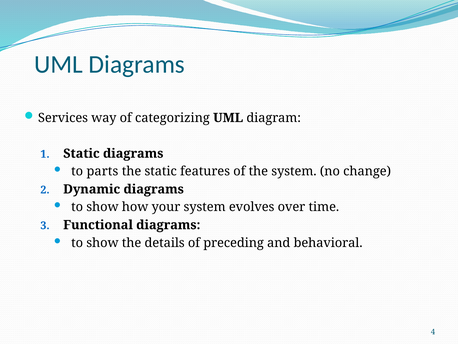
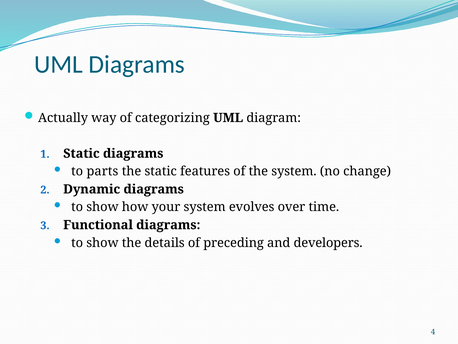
Services: Services -> Actually
behavioral: behavioral -> developers
